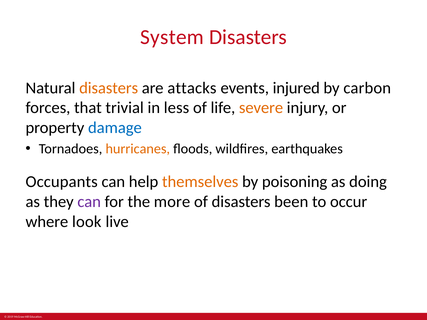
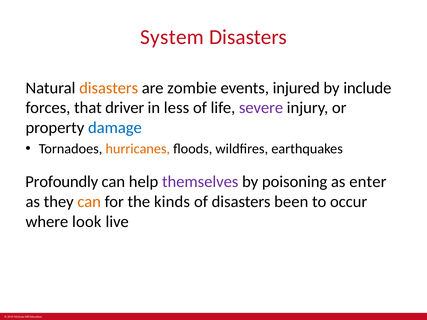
attacks: attacks -> zombie
carbon: carbon -> include
trivial: trivial -> driver
severe colour: orange -> purple
Occupants: Occupants -> Profoundly
themselves colour: orange -> purple
doing: doing -> enter
can at (89, 202) colour: purple -> orange
more: more -> kinds
